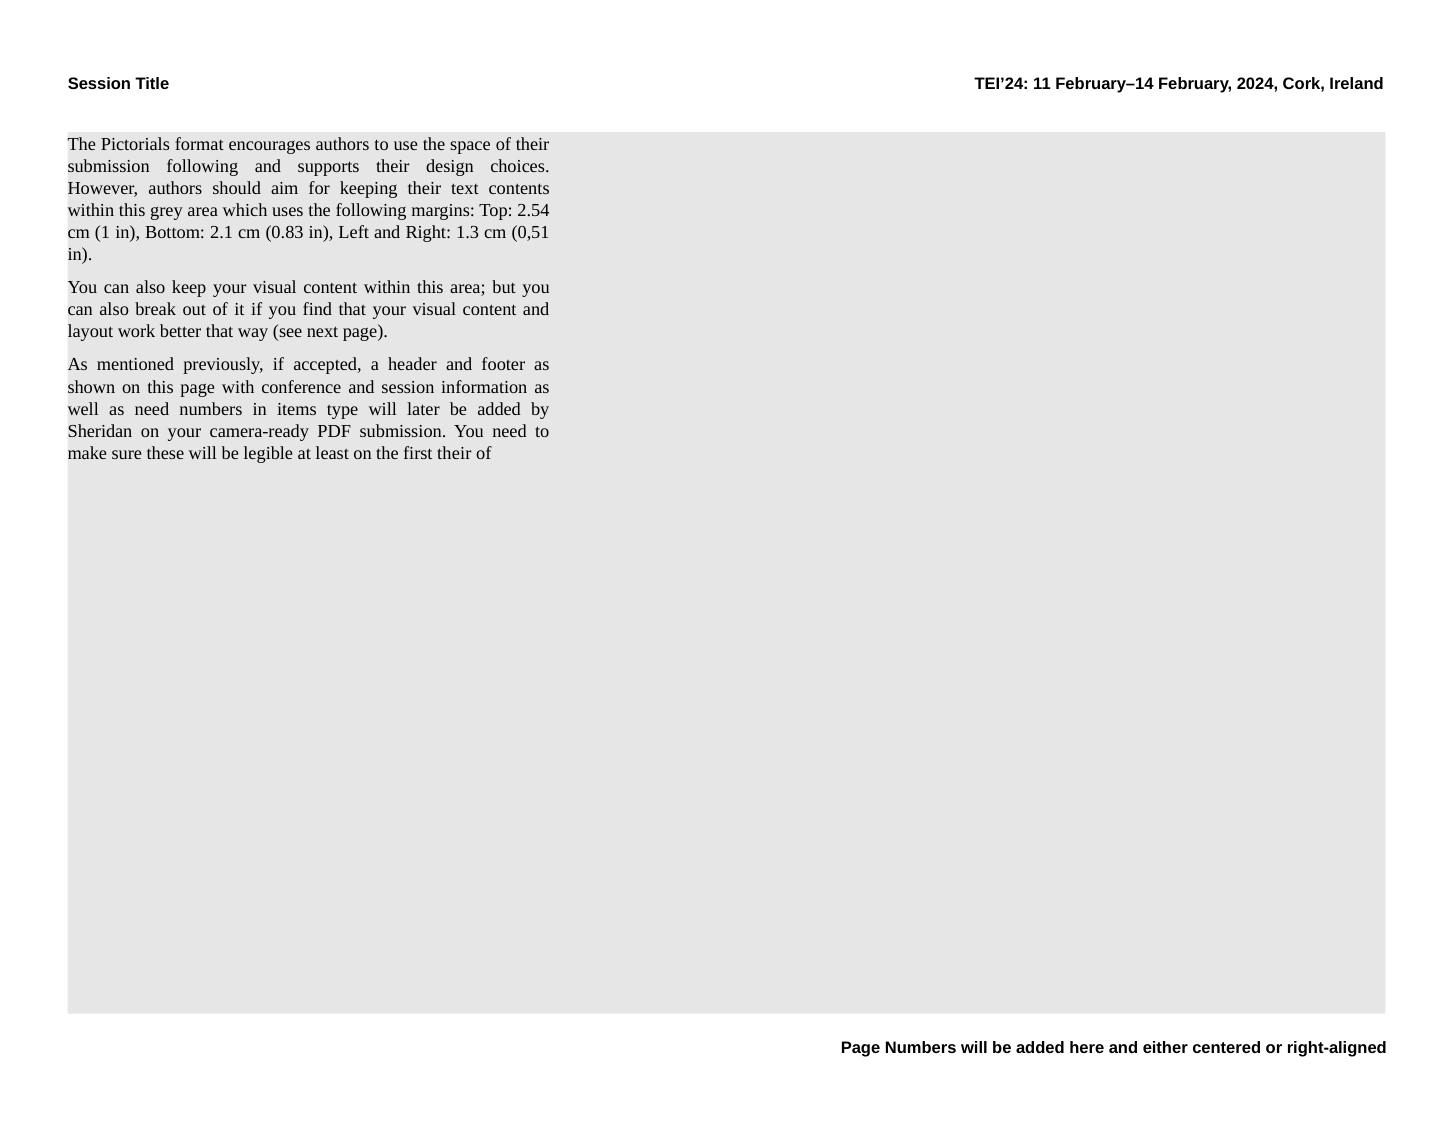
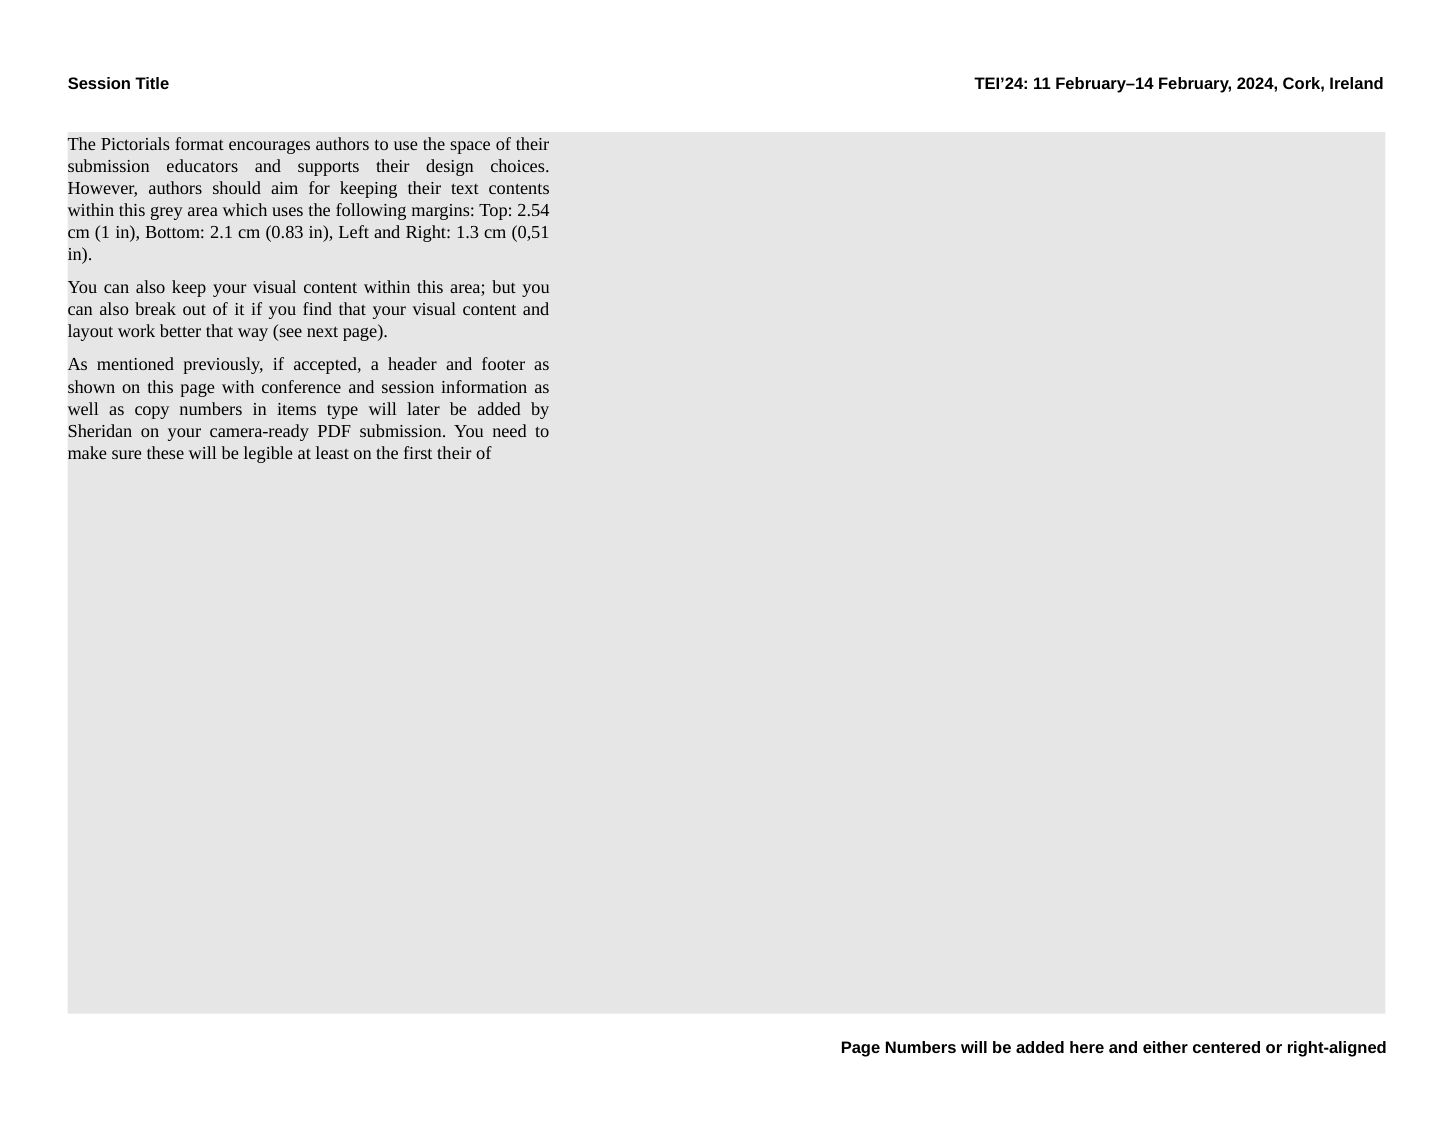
submission following: following -> educators
as need: need -> copy
